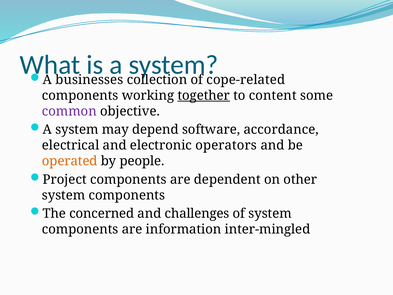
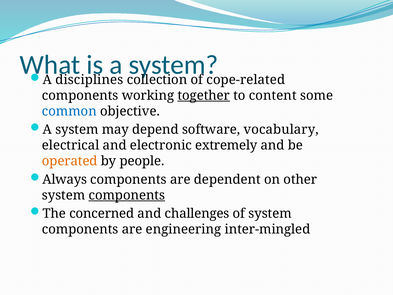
businesses: businesses -> disciplines
common colour: purple -> blue
accordance: accordance -> vocabulary
operators: operators -> extremely
Project: Project -> Always
components at (127, 195) underline: none -> present
information: information -> engineering
